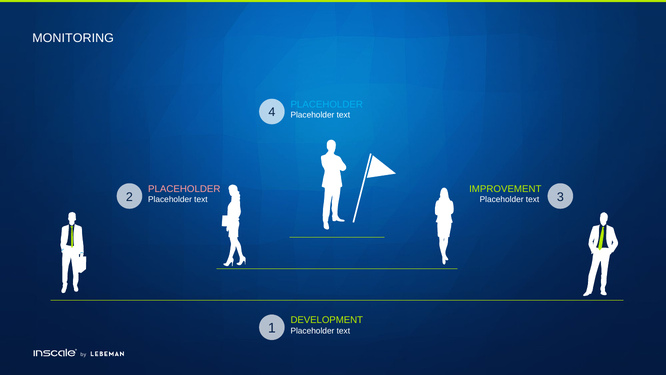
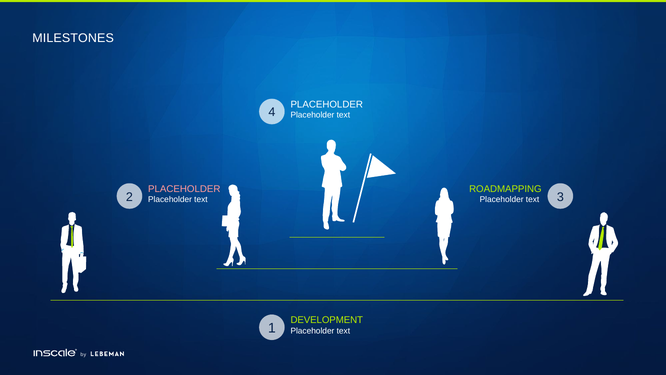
MONITORING: MONITORING -> MILESTONES
PLACEHOLDER at (327, 104) colour: light blue -> white
IMPROVEMENT: IMPROVEMENT -> ROADMAPPING
